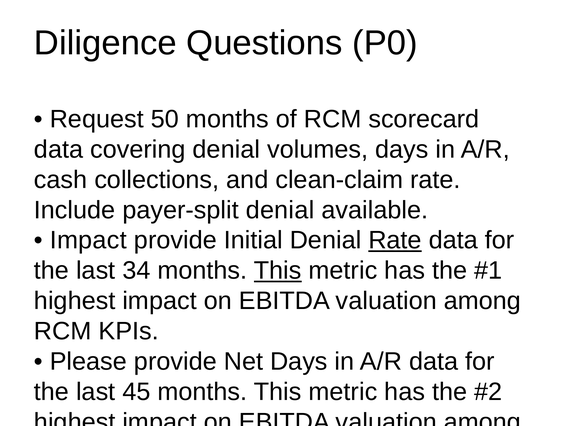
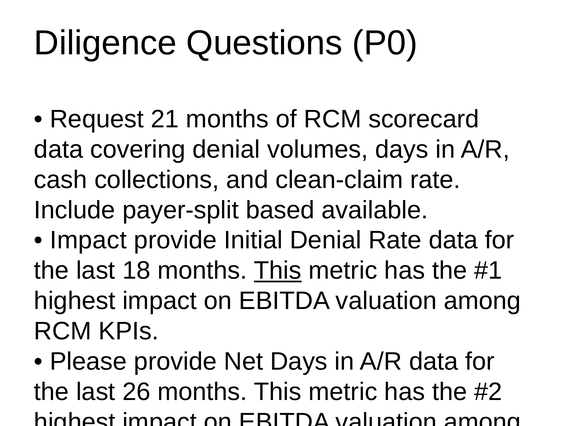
50: 50 -> 21
payer-split denial: denial -> based
Rate at (395, 240) underline: present -> none
34: 34 -> 18
45: 45 -> 26
